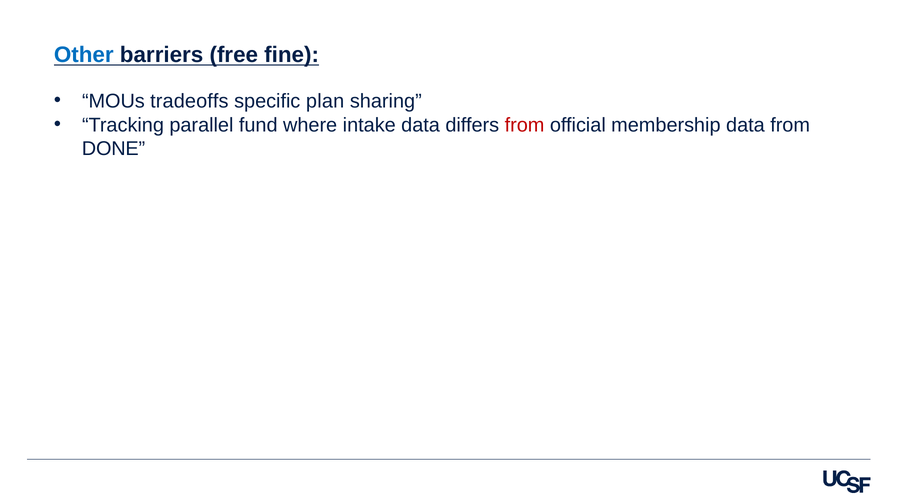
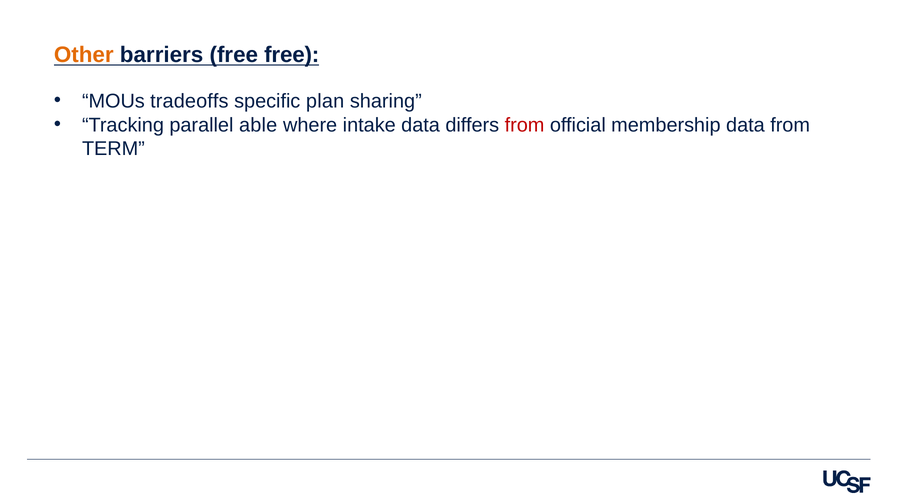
Other colour: blue -> orange
free fine: fine -> free
fund: fund -> able
DONE: DONE -> TERM
